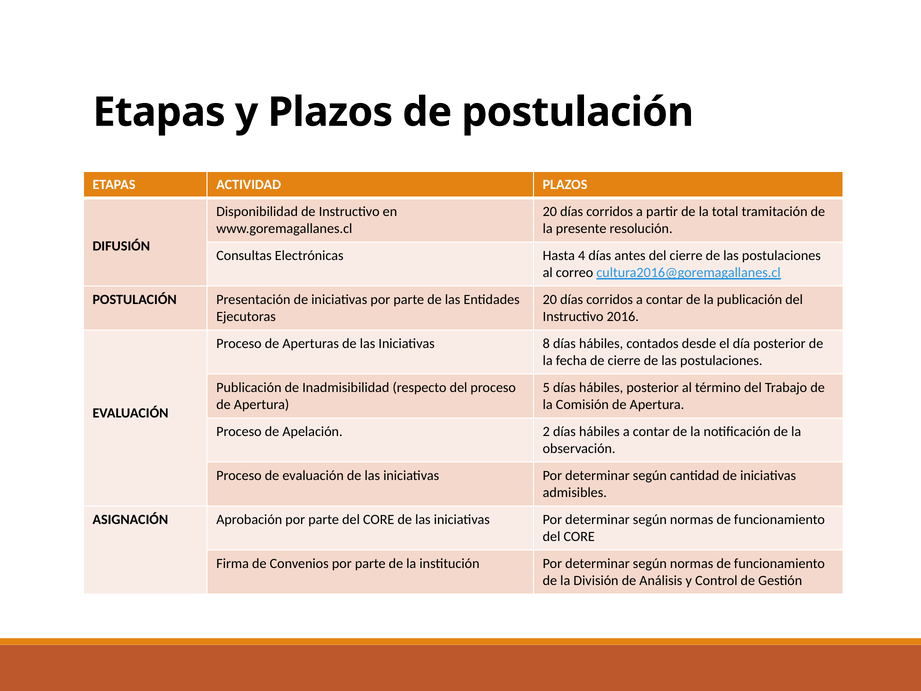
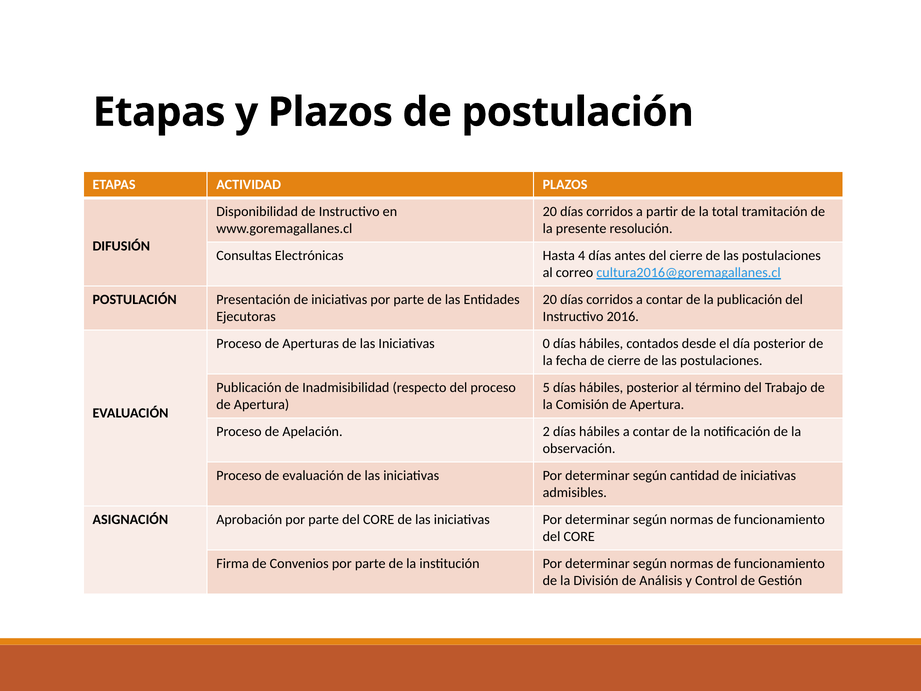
8: 8 -> 0
